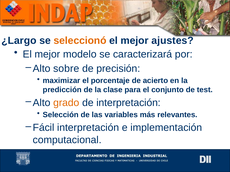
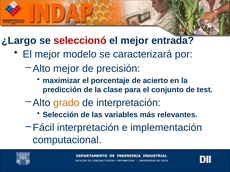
seleccionó colour: orange -> red
ajustes: ajustes -> entrada
Alto sobre: sobre -> mejor
